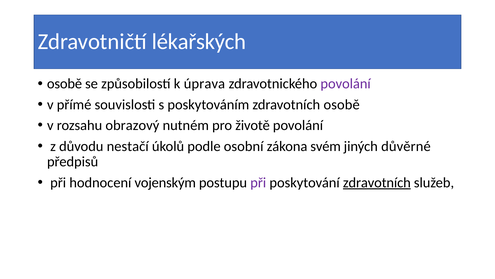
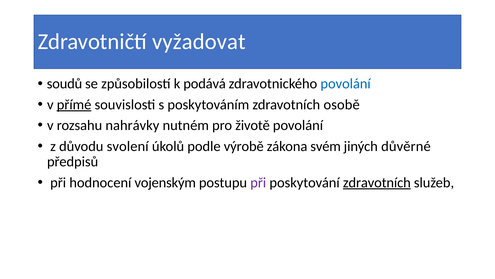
lékařských: lékařských -> vyžadovat
osobě at (65, 84): osobě -> soudů
úprava: úprava -> podává
povolání at (346, 84) colour: purple -> blue
přímé underline: none -> present
obrazový: obrazový -> nahrávky
nestačí: nestačí -> svolení
osobní: osobní -> výrobě
